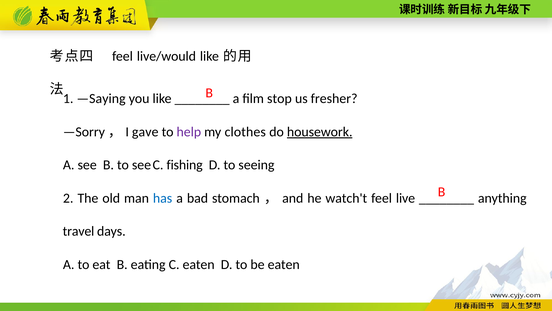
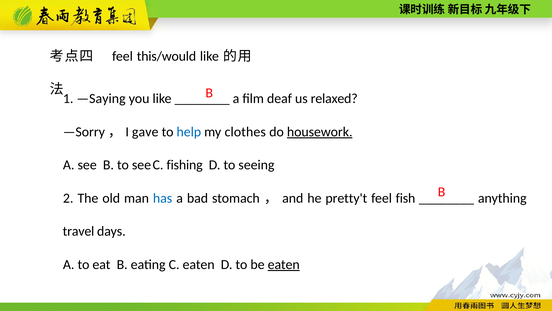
live/would: live/would -> this/would
stop: stop -> deaf
fresher: fresher -> relaxed
help colour: purple -> blue
watch't: watch't -> pretty't
live: live -> fish
eaten at (284, 264) underline: none -> present
